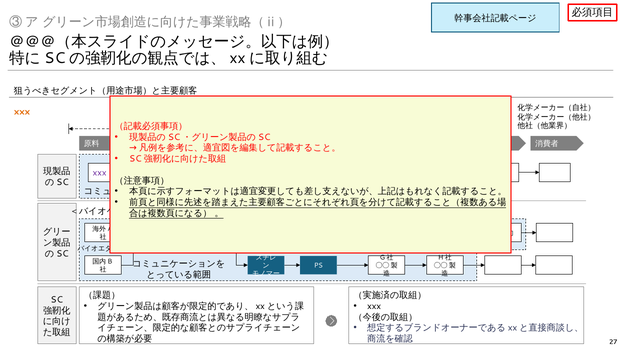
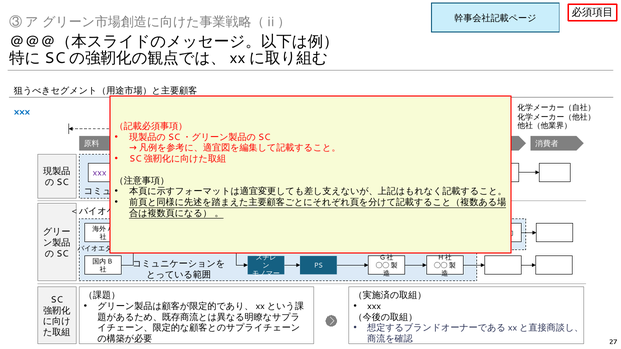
xxx at (22, 112) colour: orange -> blue
